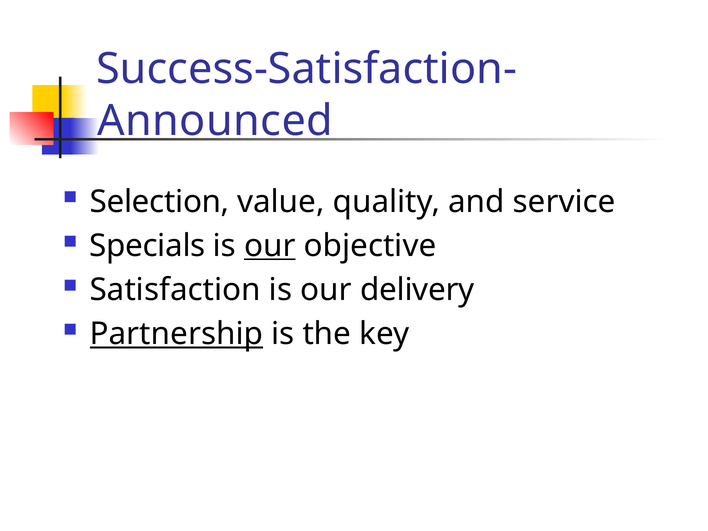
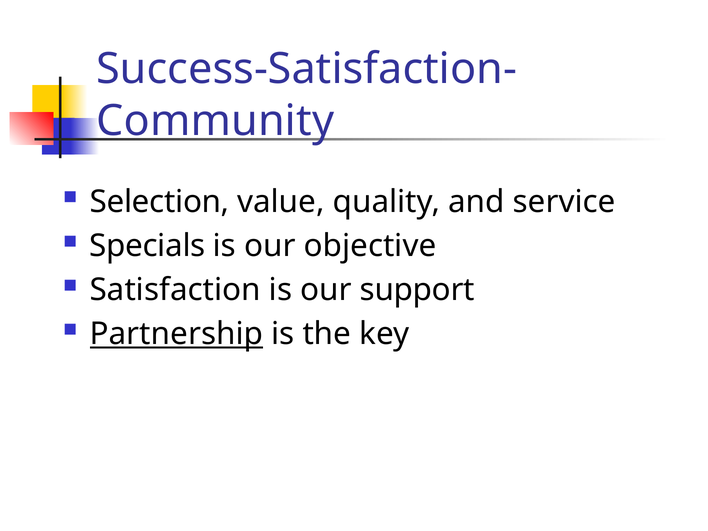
Announced: Announced -> Community
our at (270, 246) underline: present -> none
delivery: delivery -> support
